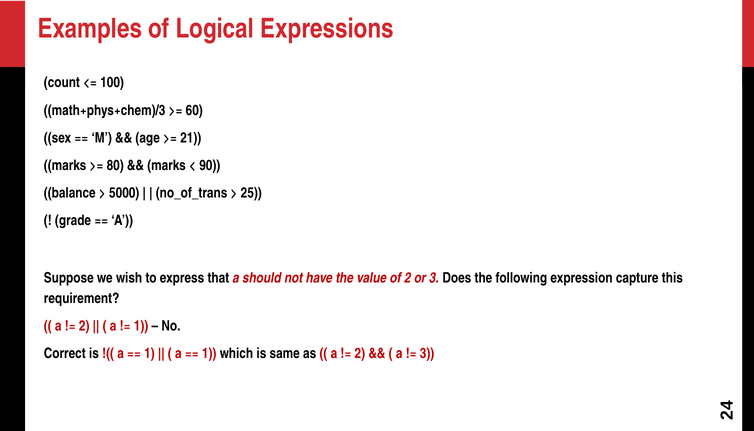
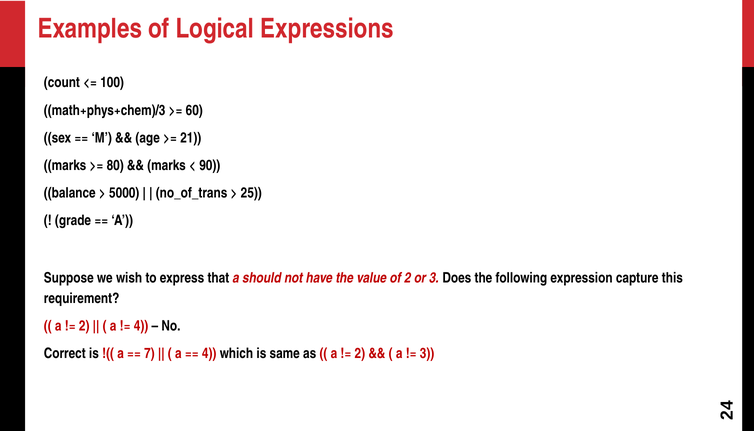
1 at (141, 326): 1 -> 4
1 at (149, 354): 1 -> 7
1 at (209, 354): 1 -> 4
